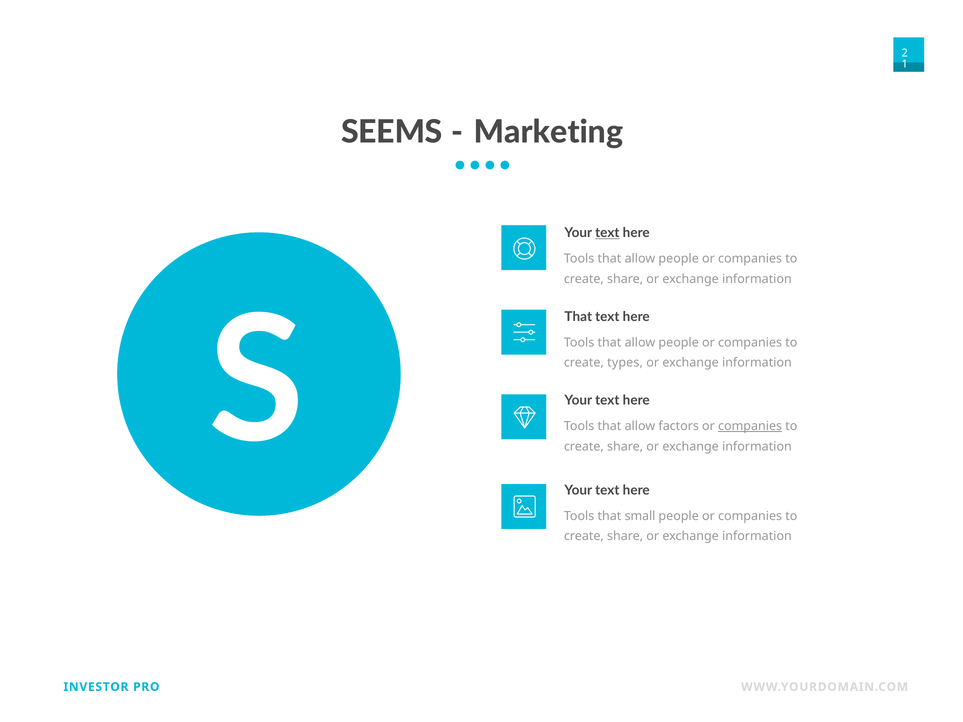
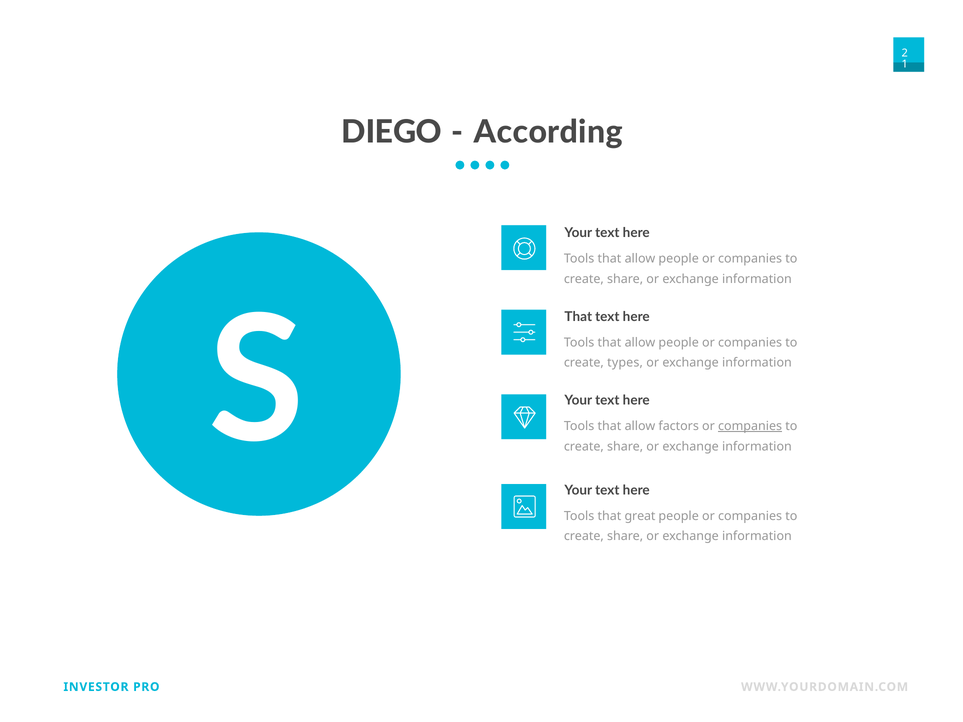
SEEMS: SEEMS -> DIEGO
Marketing: Marketing -> According
text at (607, 233) underline: present -> none
small: small -> great
